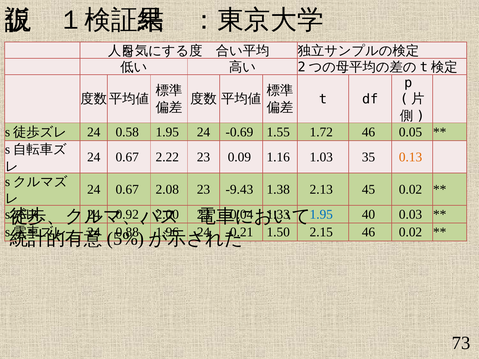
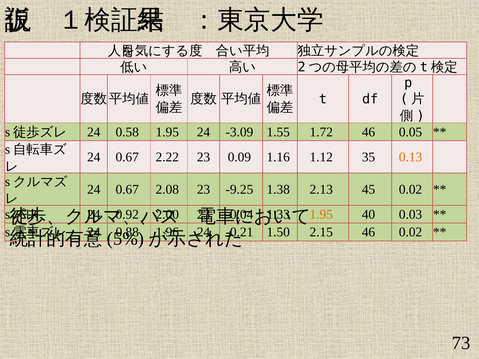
-0.69: -0.69 -> -3.09
1.03: 1.03 -> 1.12
-9.43: -9.43 -> -9.25
1.95 at (321, 215) colour: blue -> orange
